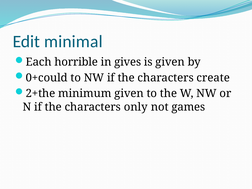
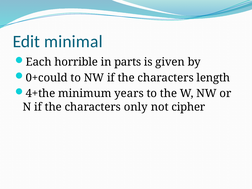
gives: gives -> parts
create: create -> length
2+the: 2+the -> 4+the
minimum given: given -> years
games: games -> cipher
